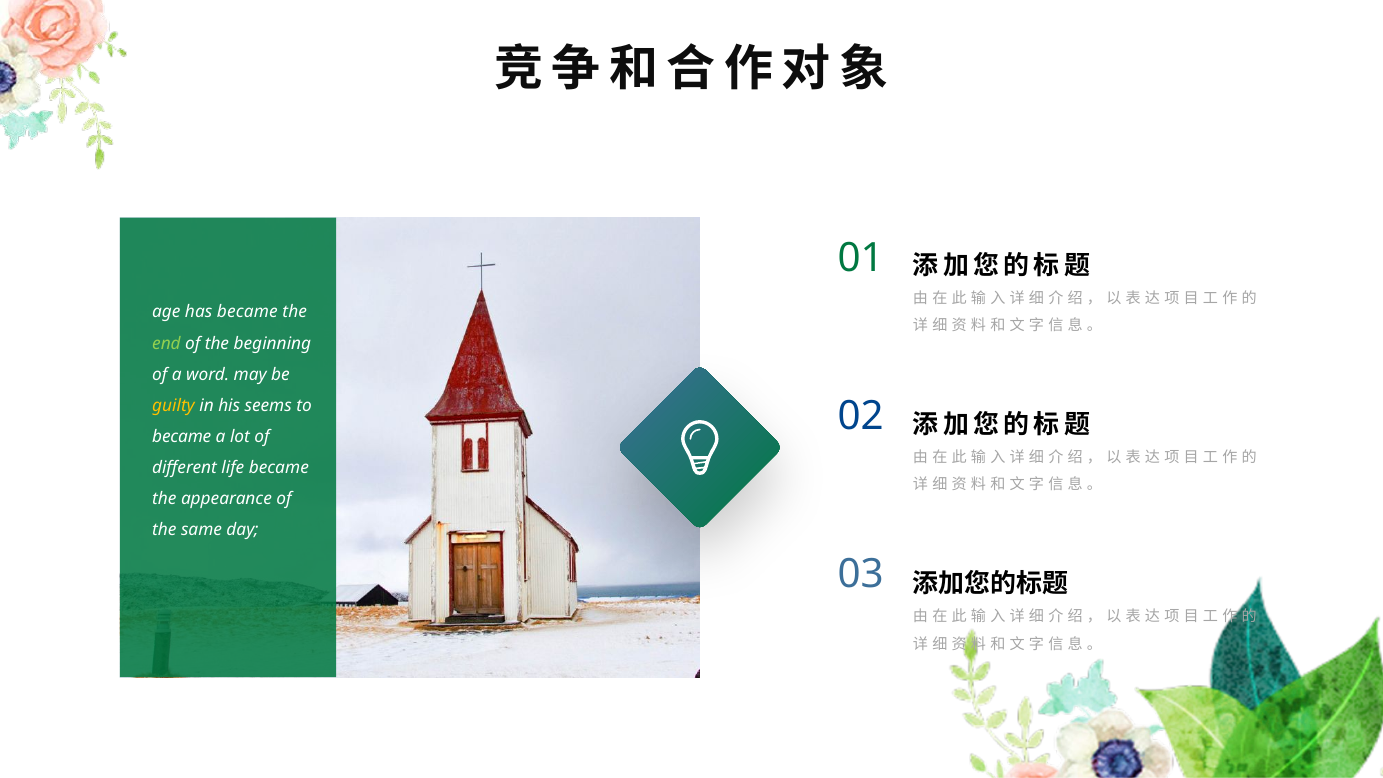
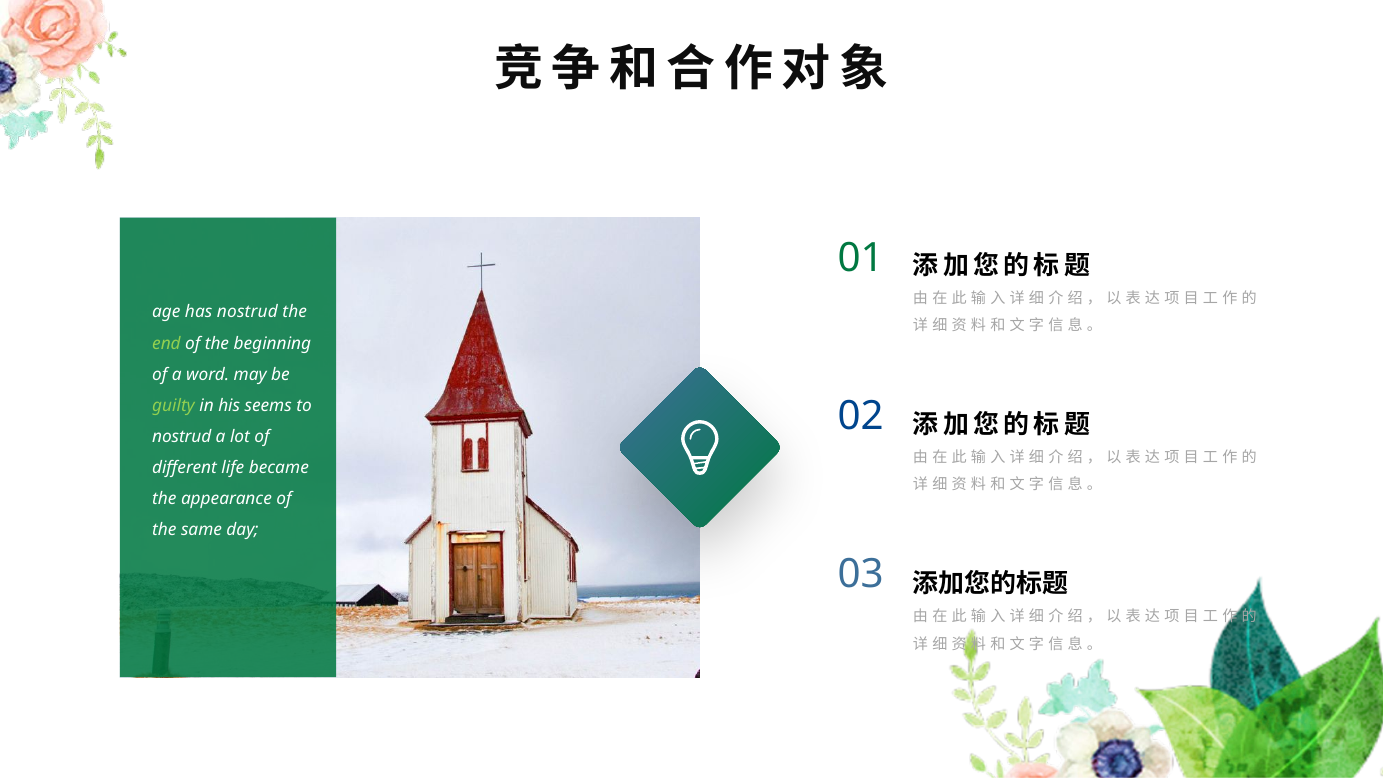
has became: became -> nostrud
guilty colour: yellow -> light green
became at (182, 437): became -> nostrud
